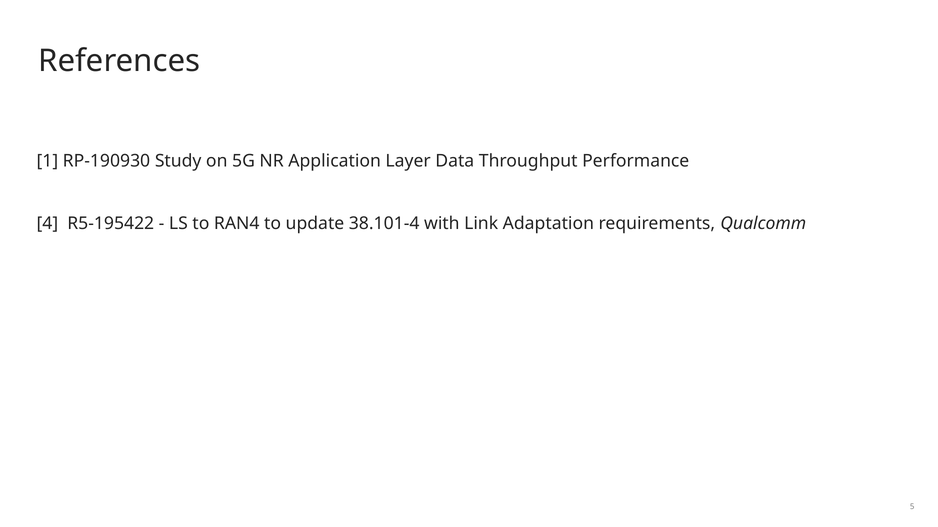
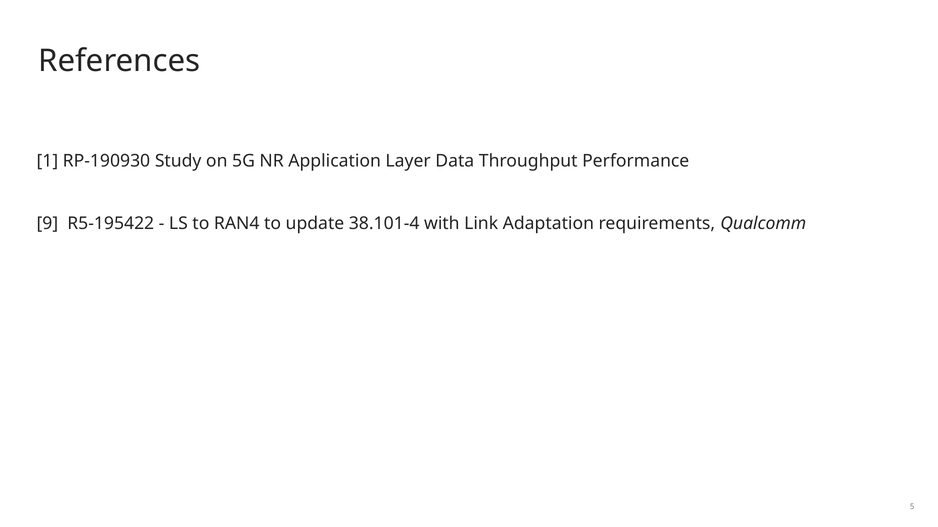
4: 4 -> 9
